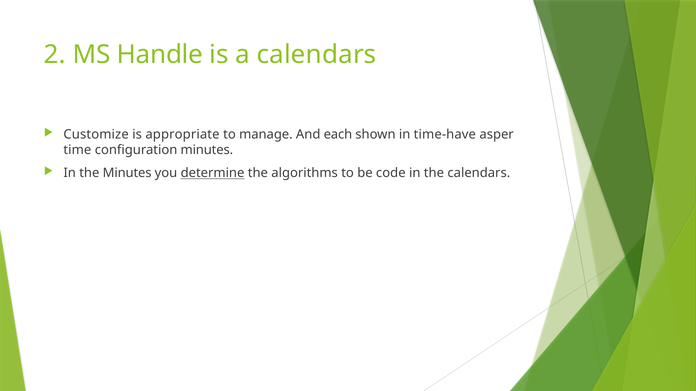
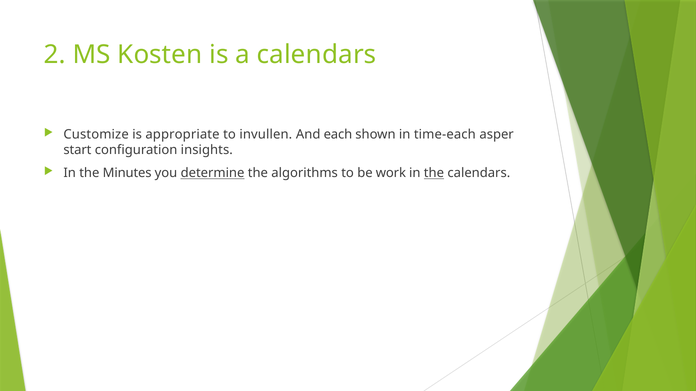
Handle: Handle -> Kosten
manage: manage -> invullen
time-have: time-have -> time-each
time: time -> start
configuration minutes: minutes -> insights
code: code -> work
the at (434, 173) underline: none -> present
